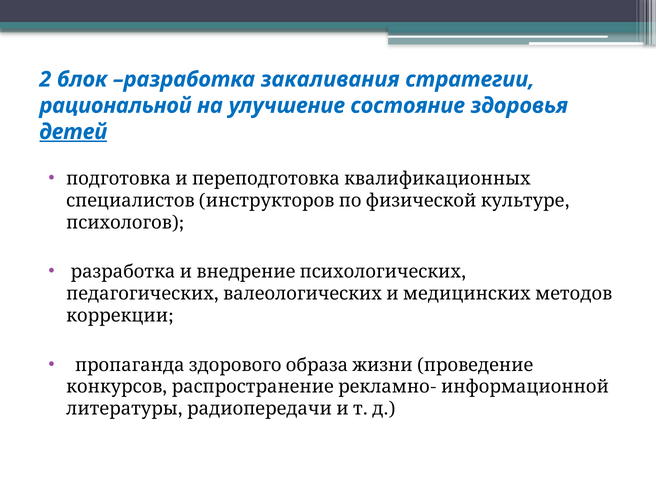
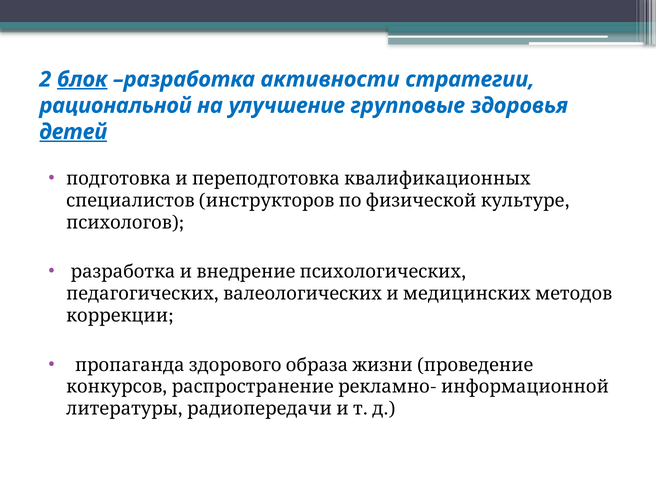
блок underline: none -> present
закаливания: закаливания -> активности
состояние: состояние -> групповые
